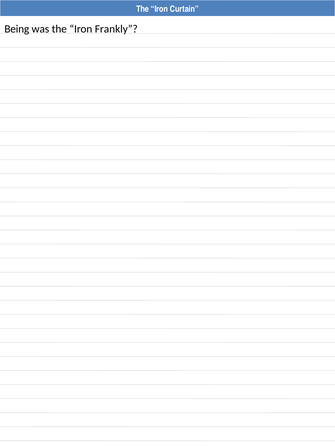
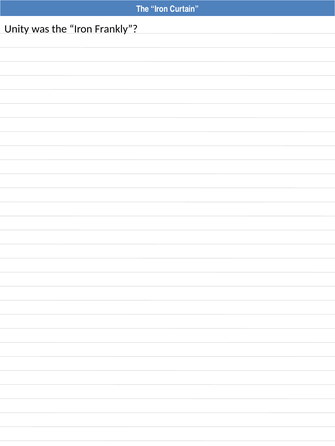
Being: Being -> Unity
